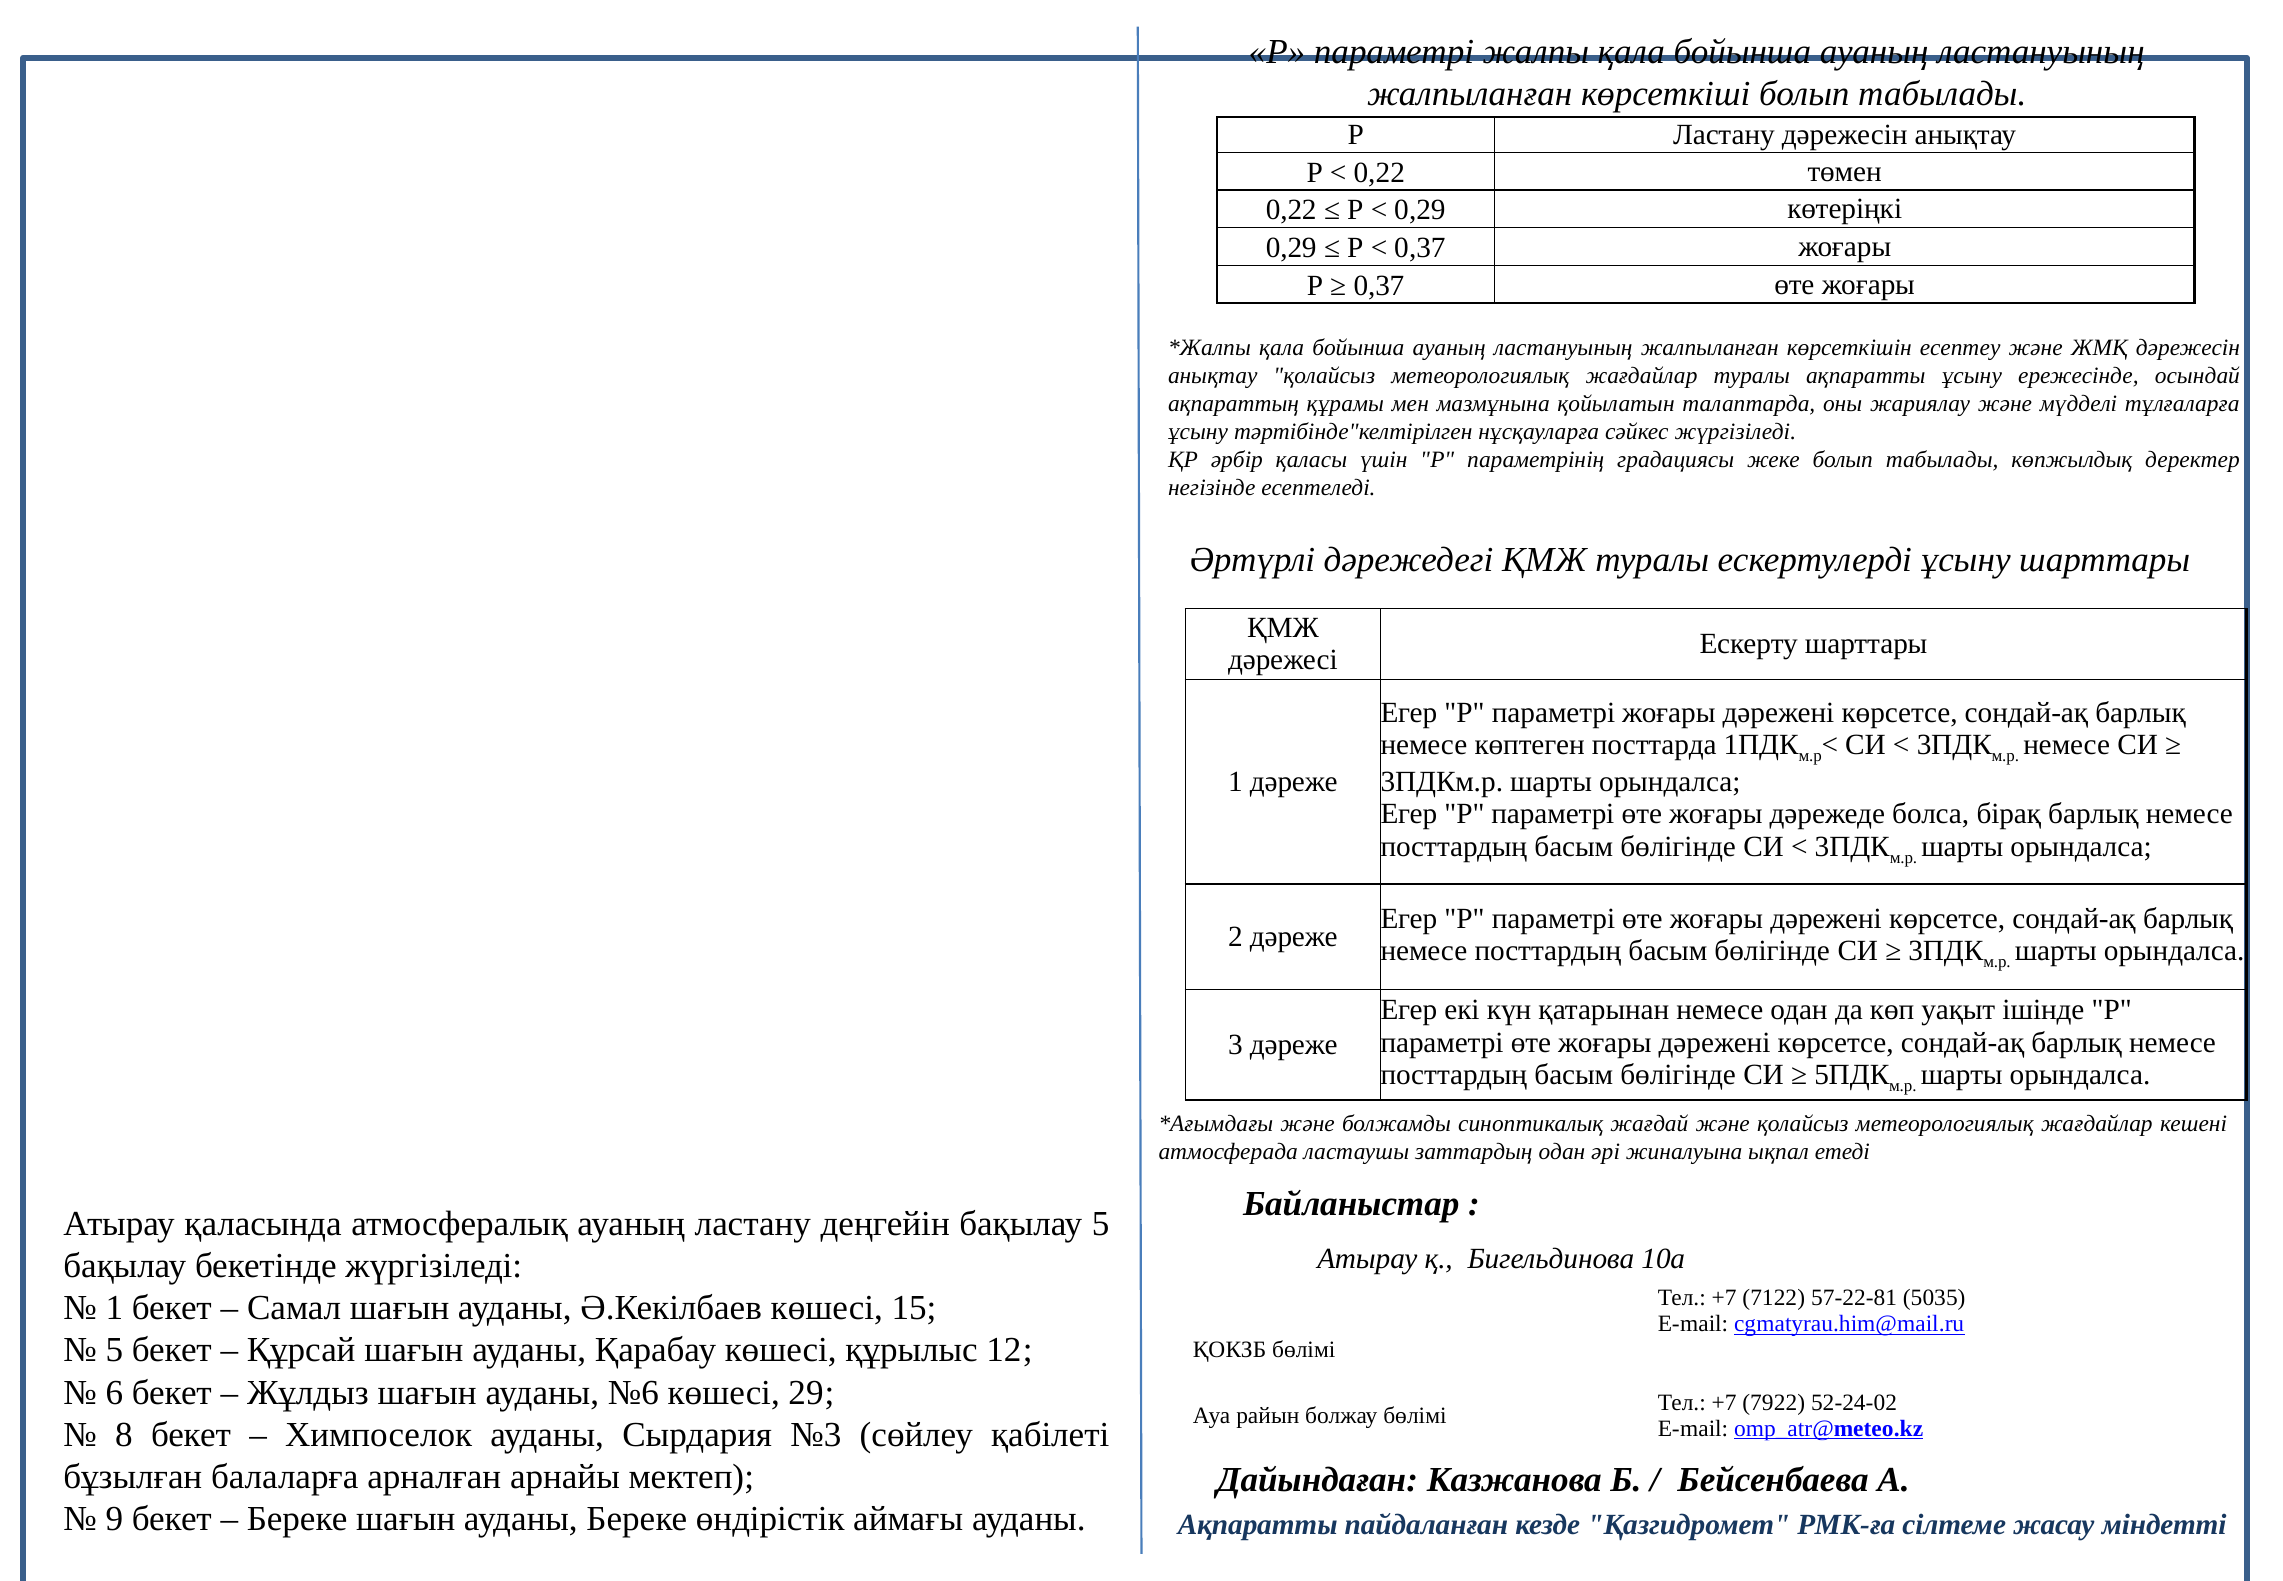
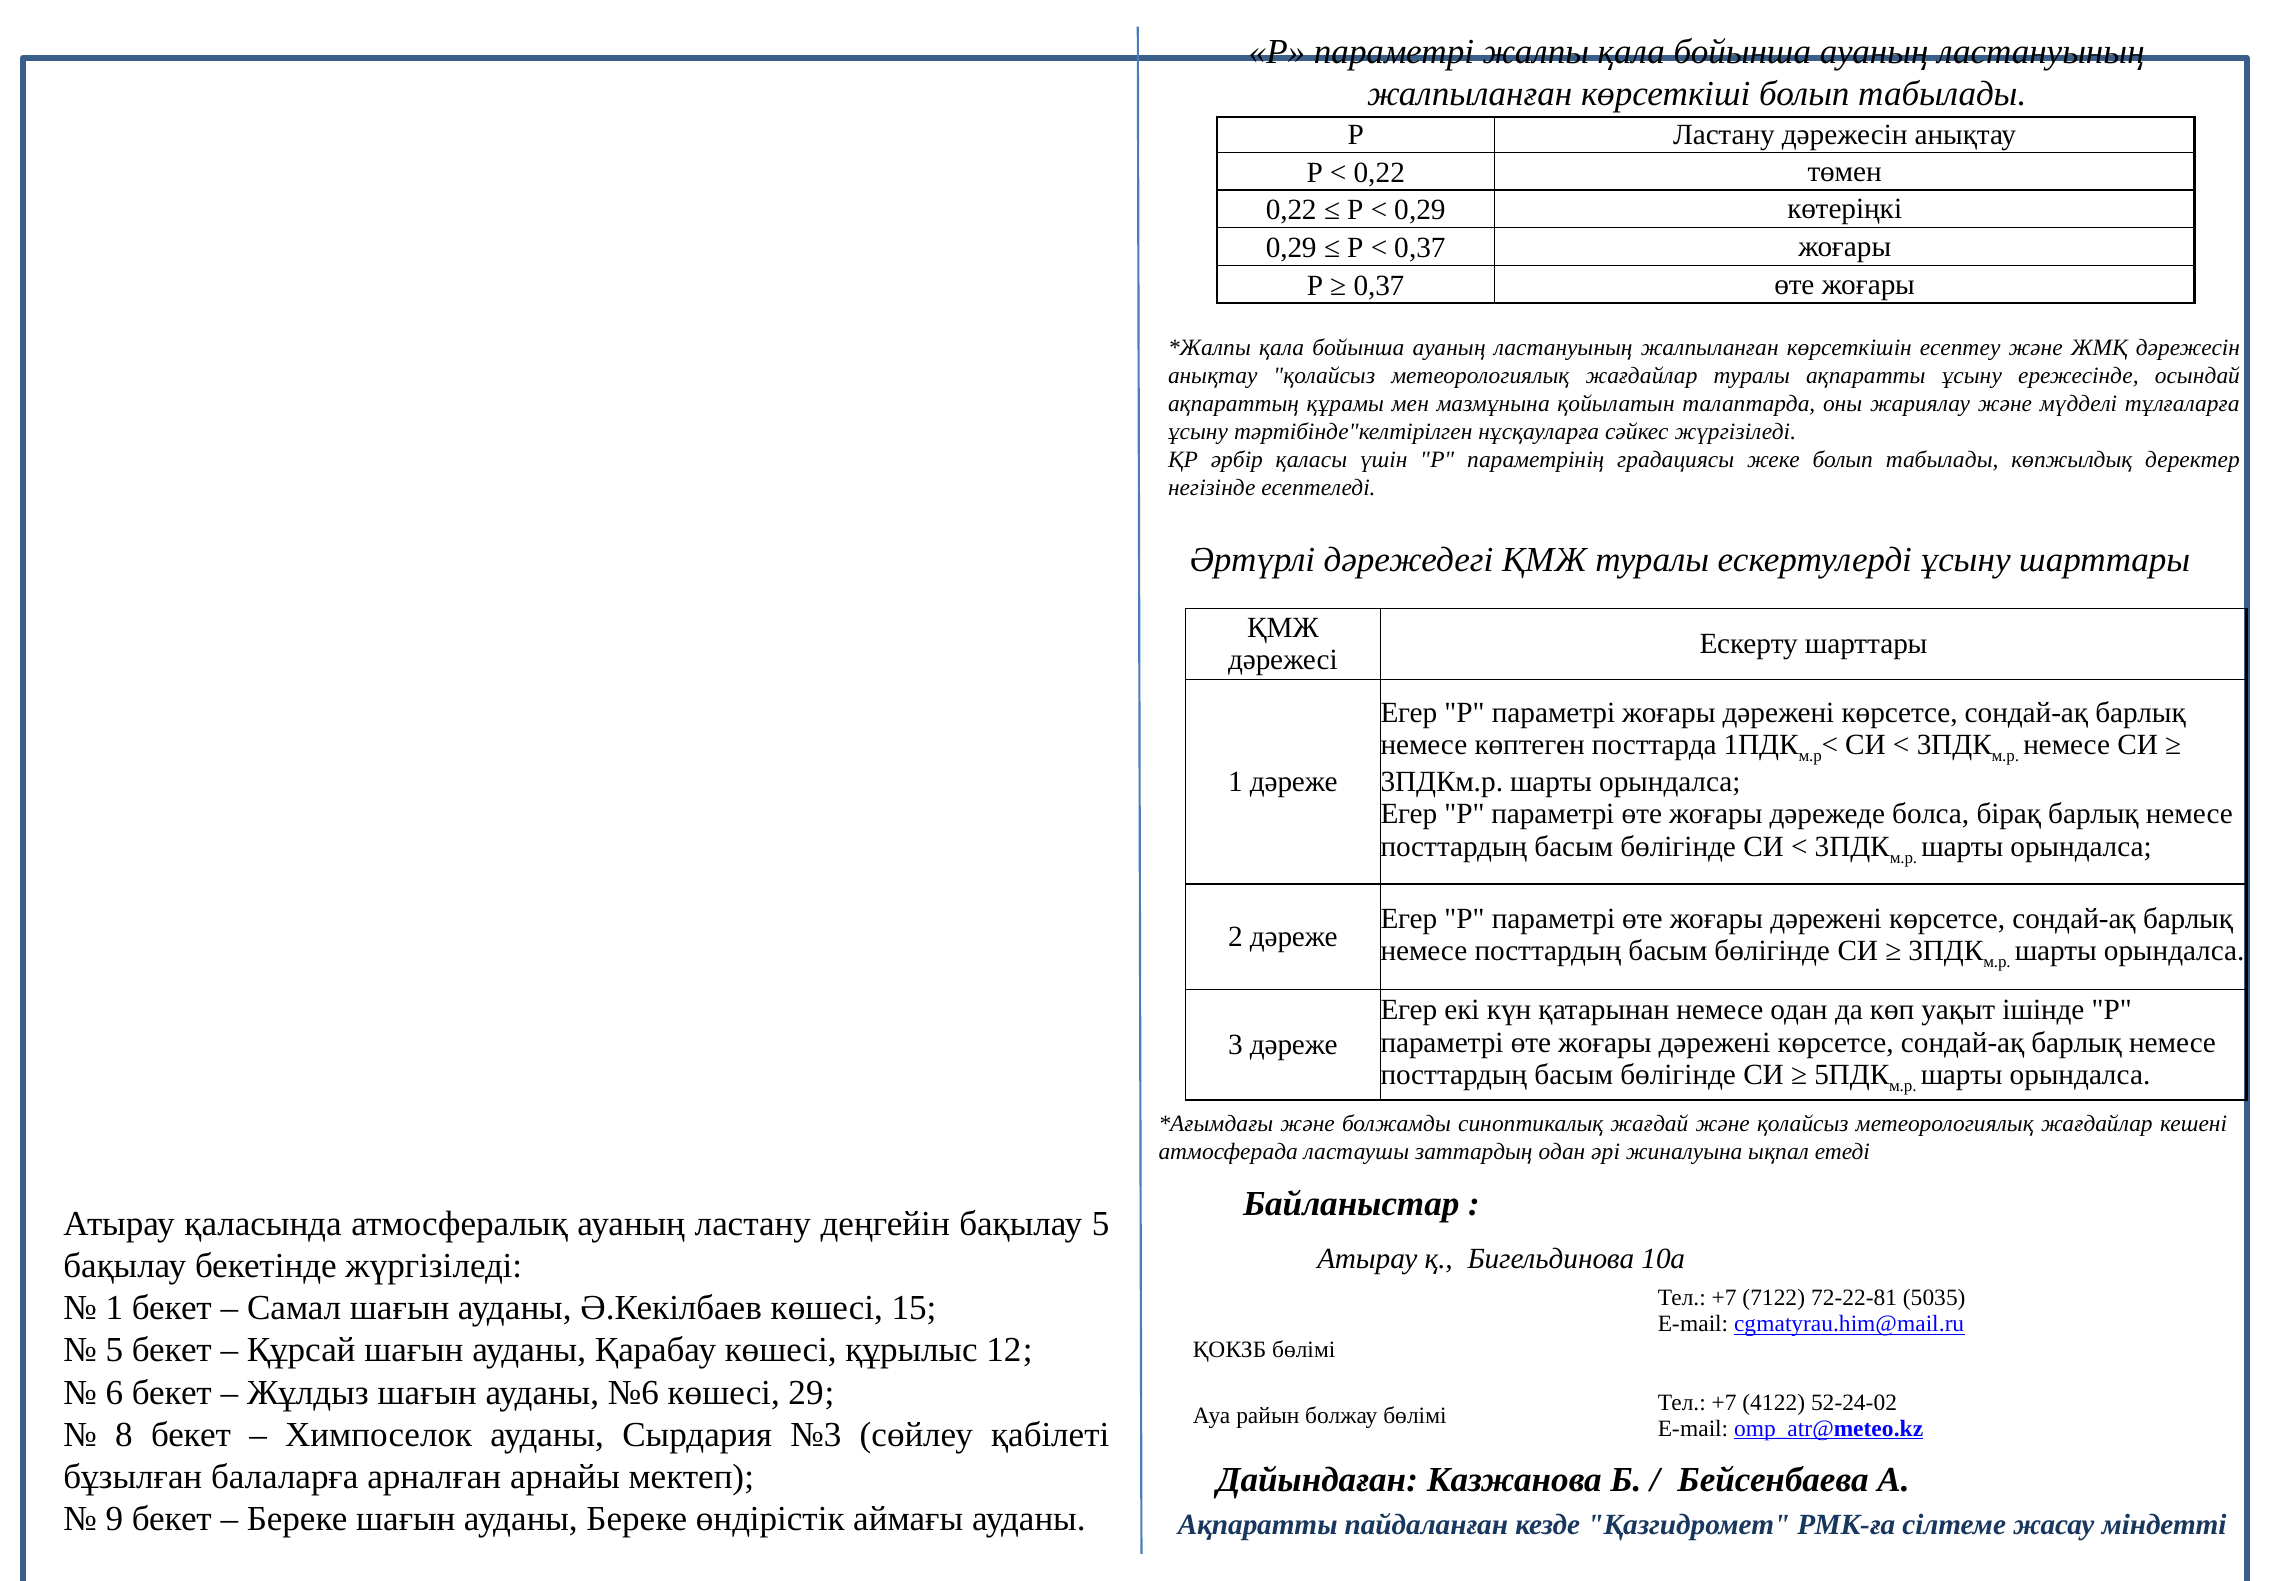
57-22-81: 57-22-81 -> 72-22-81
7922: 7922 -> 4122
